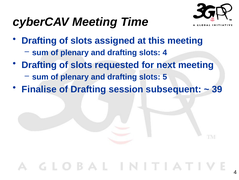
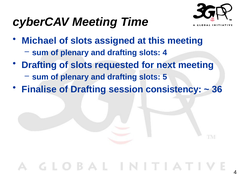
Drafting at (39, 41): Drafting -> Michael
subsequent: subsequent -> consistency
39: 39 -> 36
